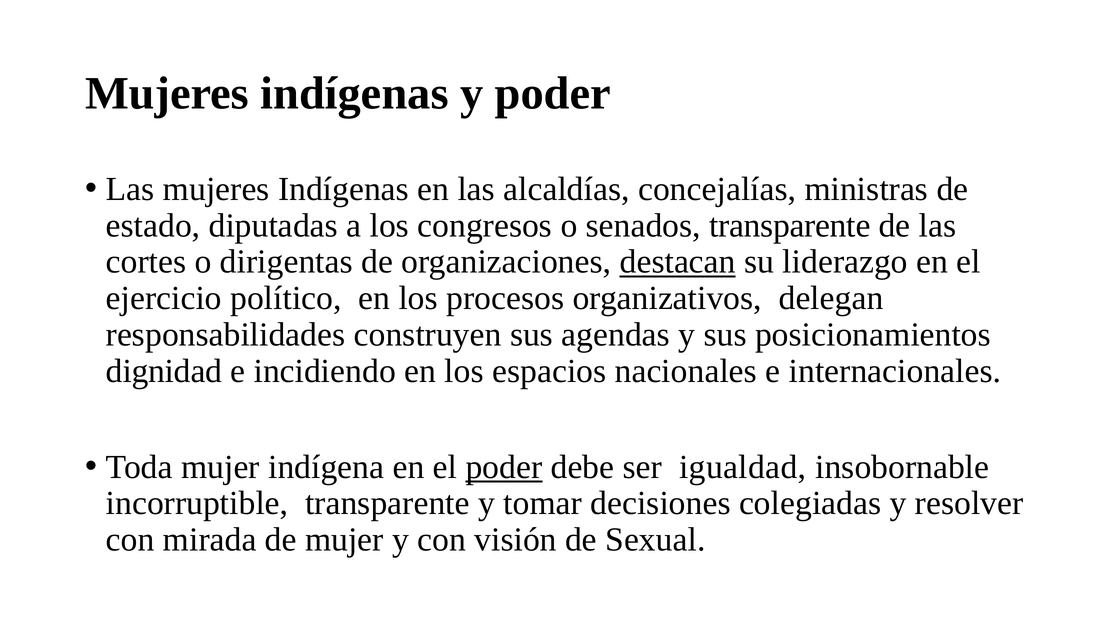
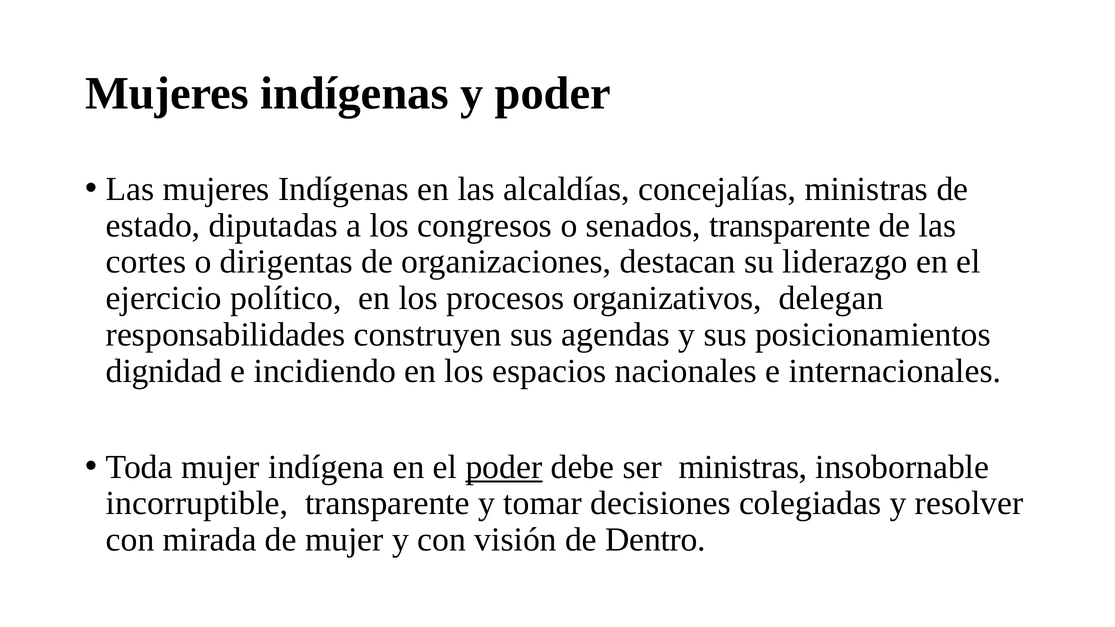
destacan underline: present -> none
ser igualdad: igualdad -> ministras
Sexual: Sexual -> Dentro
